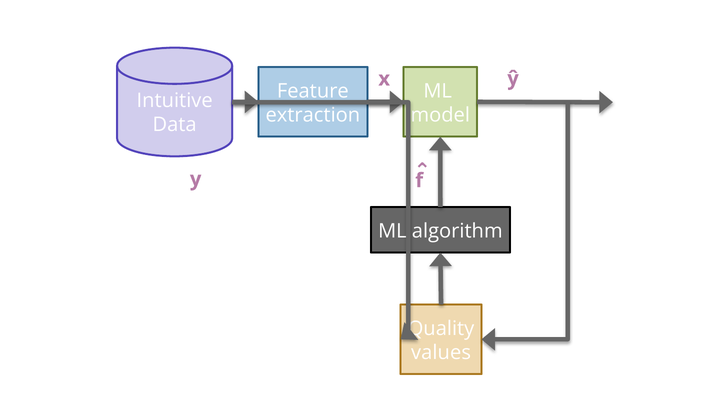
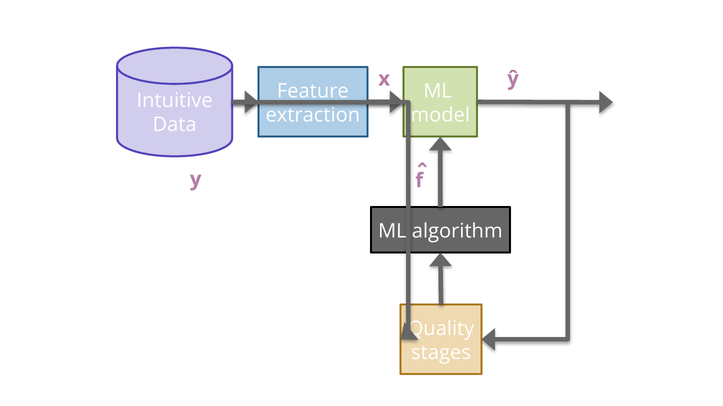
values: values -> stages
